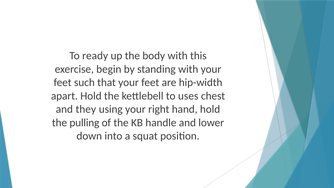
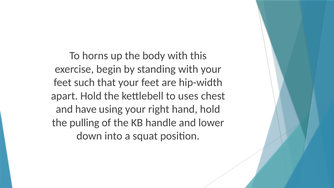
ready: ready -> horns
they: they -> have
